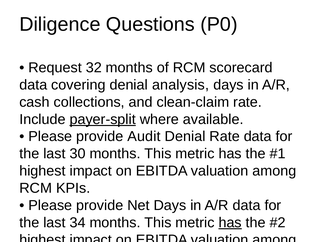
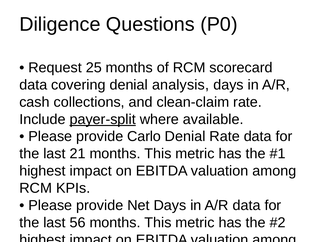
32: 32 -> 25
Audit: Audit -> Carlo
30: 30 -> 21
34: 34 -> 56
has at (230, 223) underline: present -> none
